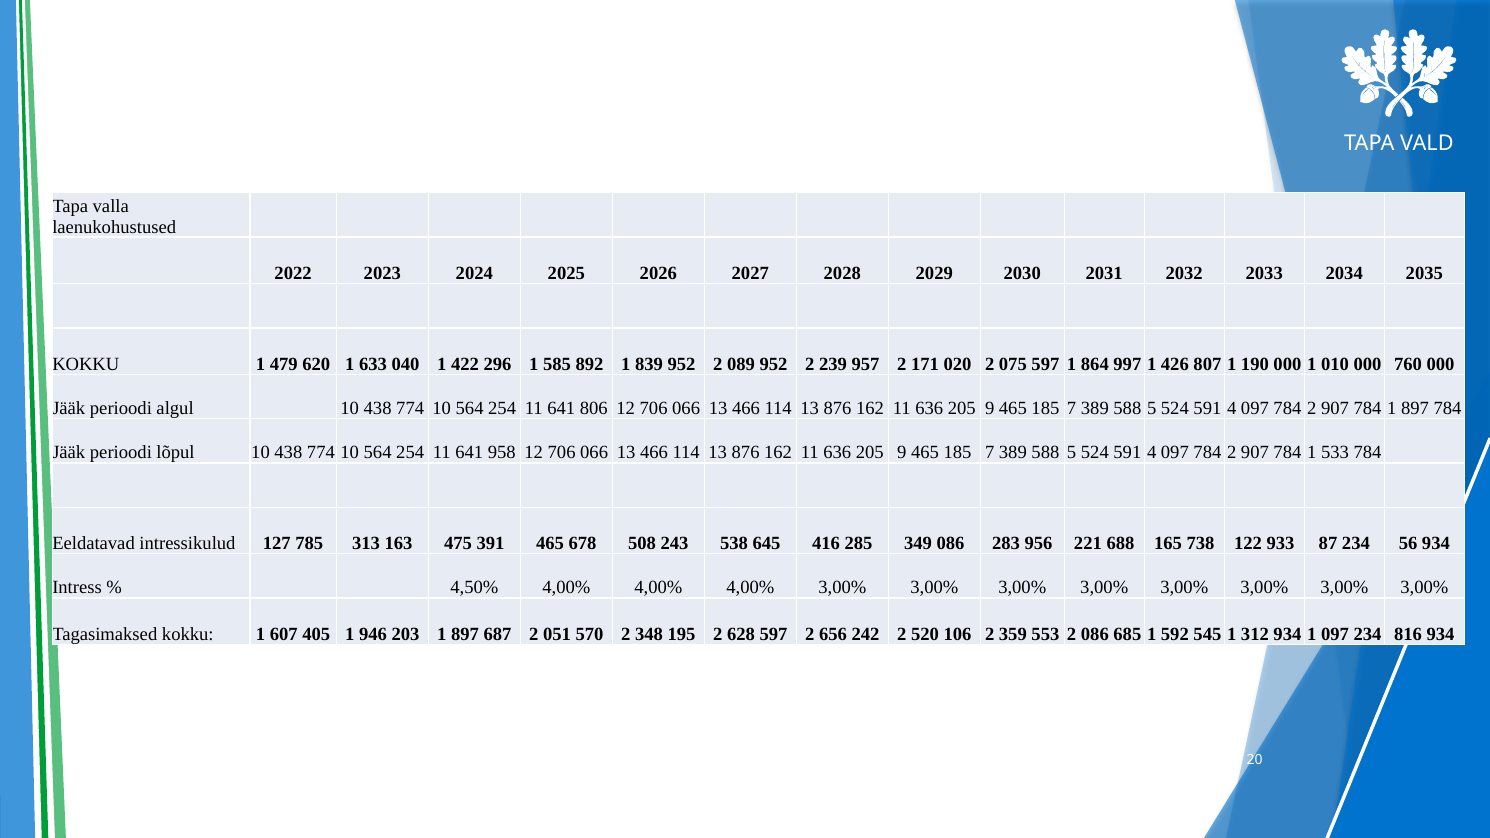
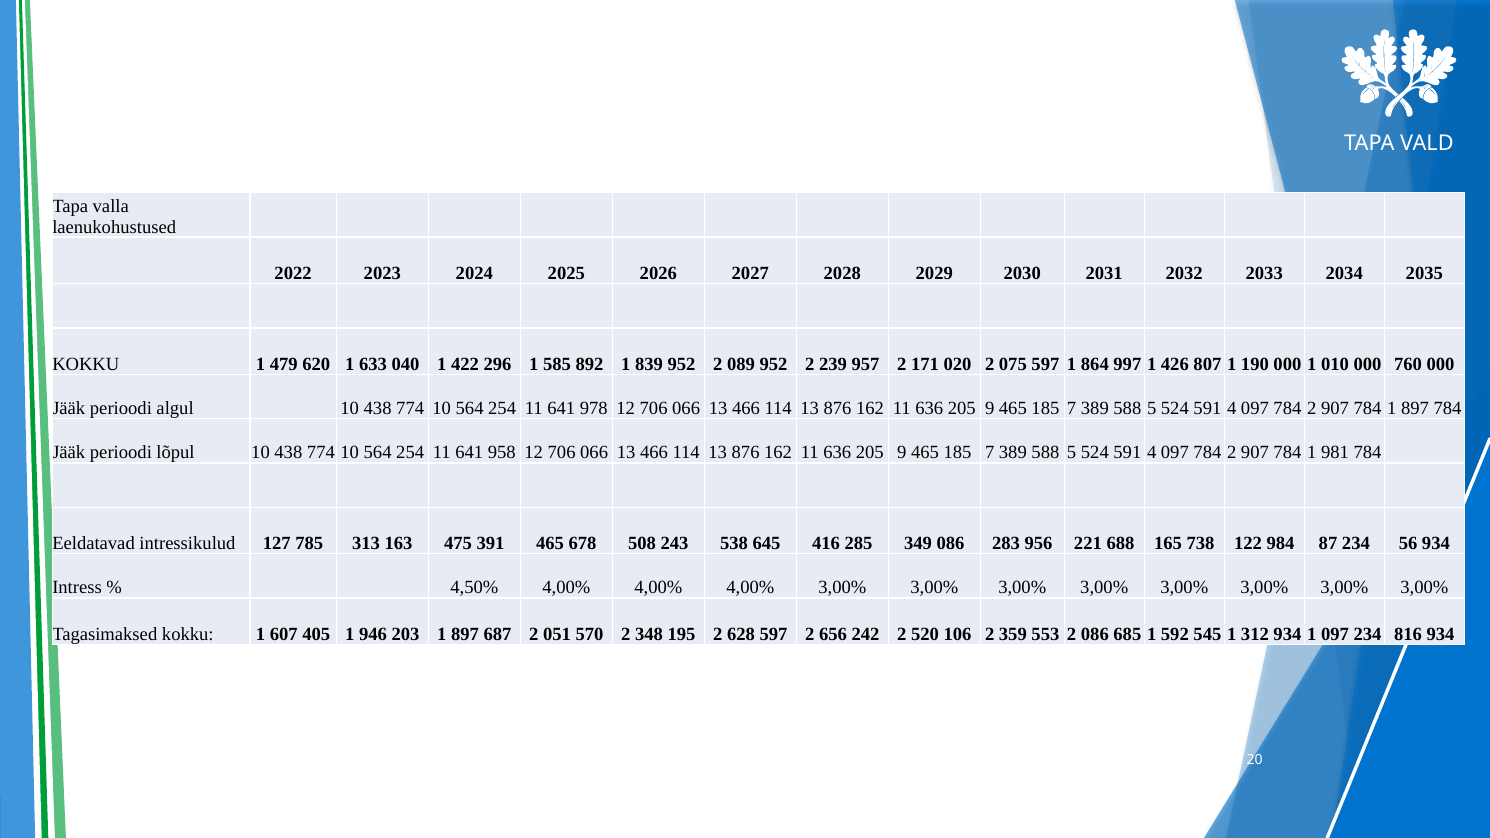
806: 806 -> 978
533: 533 -> 981
933: 933 -> 984
